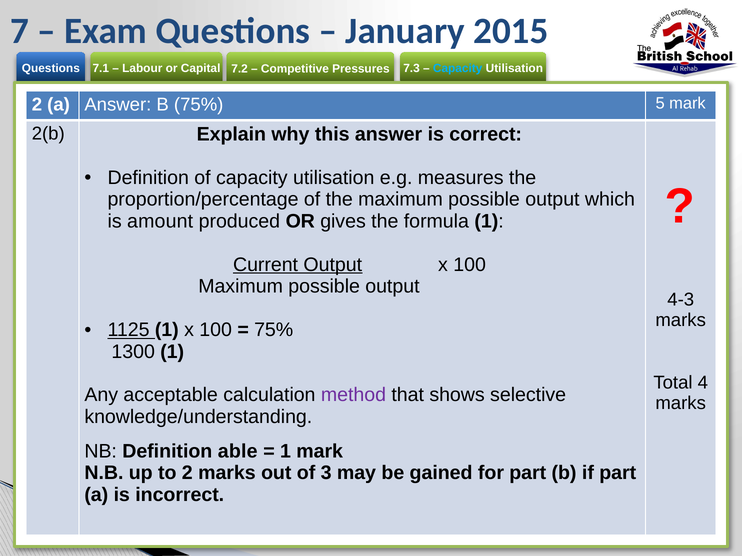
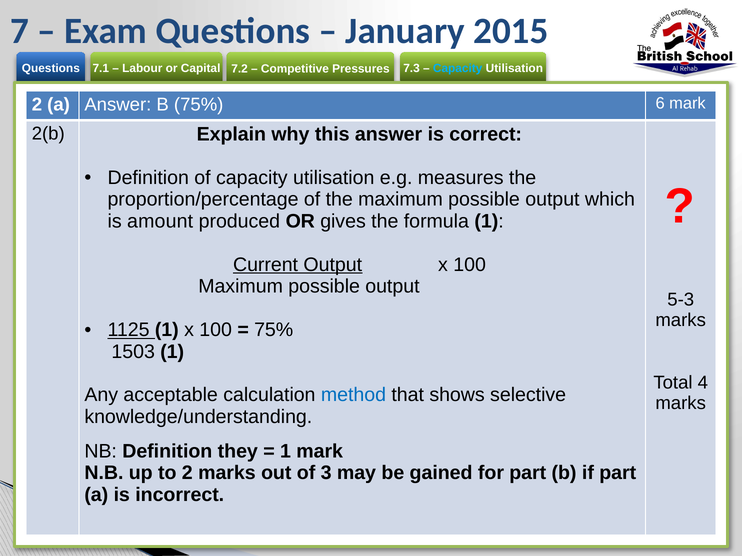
5: 5 -> 6
4-3: 4-3 -> 5-3
1300: 1300 -> 1503
method colour: purple -> blue
able: able -> they
